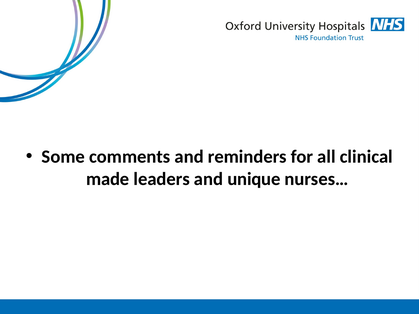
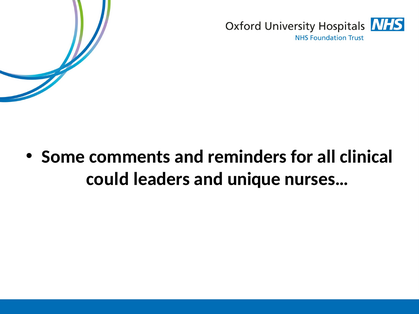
made: made -> could
